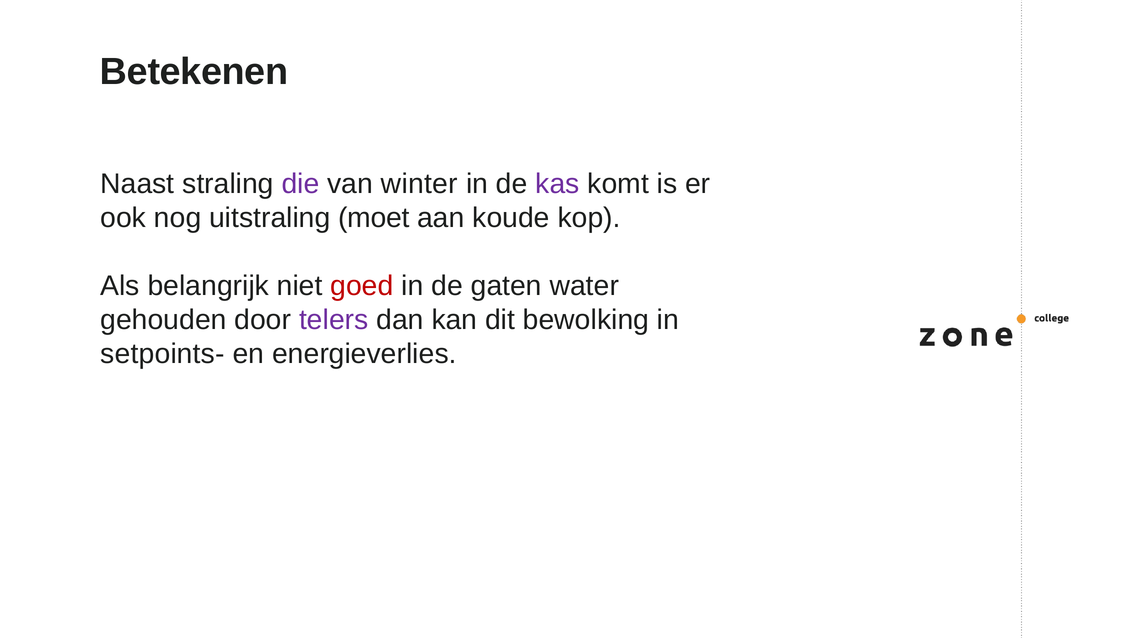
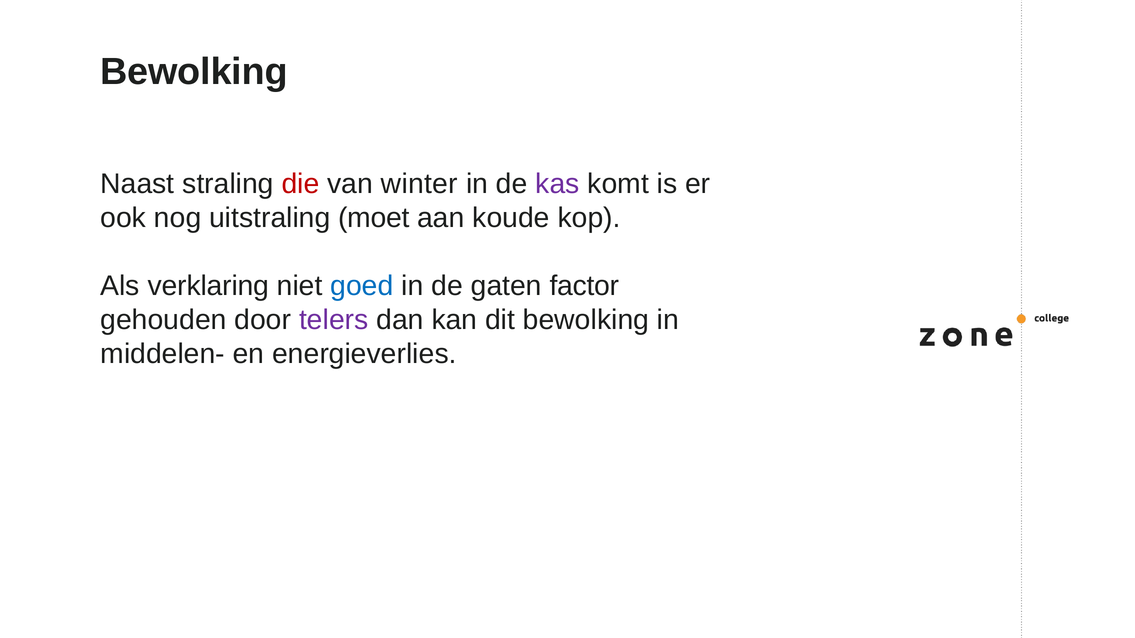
Betekenen at (194, 72): Betekenen -> Bewolking
die colour: purple -> red
belangrijk: belangrijk -> verklaring
goed colour: red -> blue
water: water -> factor
setpoints-: setpoints- -> middelen-
